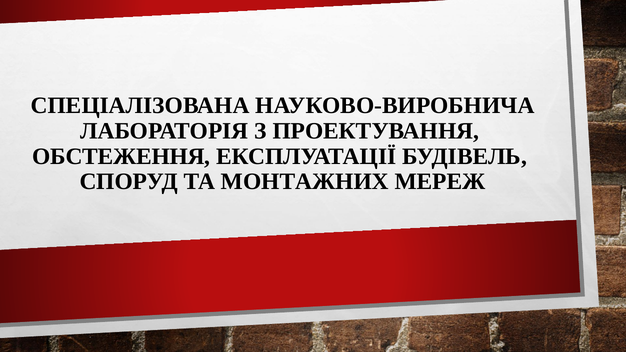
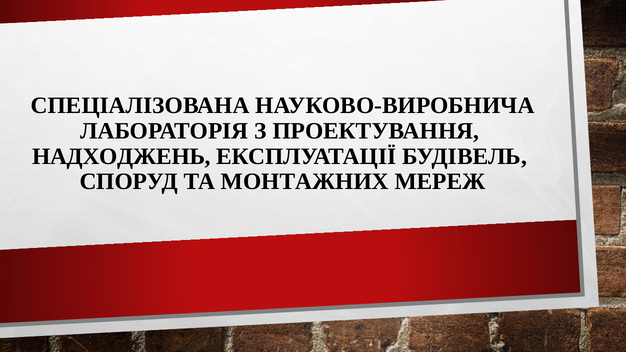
ОБСТЕЖЕННЯ: ОБСТЕЖЕННЯ -> НАДХОДЖЕНЬ
